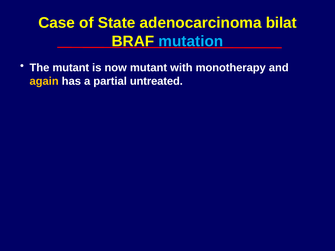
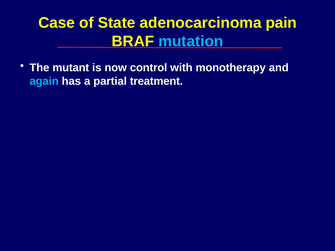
bilat: bilat -> pain
now mutant: mutant -> control
again colour: yellow -> light blue
untreated: untreated -> treatment
